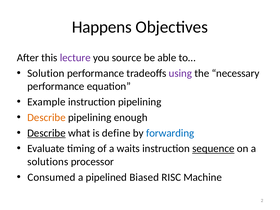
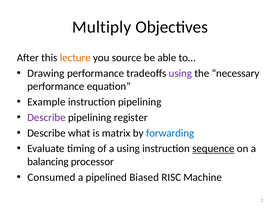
Happens: Happens -> Multiply
lecture colour: purple -> orange
Solution: Solution -> Drawing
Describe at (46, 117) colour: orange -> purple
enough: enough -> register
Describe at (46, 133) underline: present -> none
define: define -> matrix
a waits: waits -> using
solutions: solutions -> balancing
